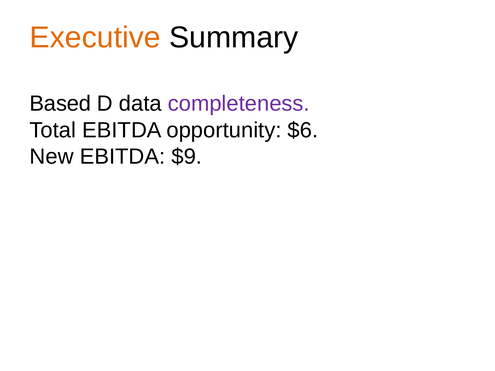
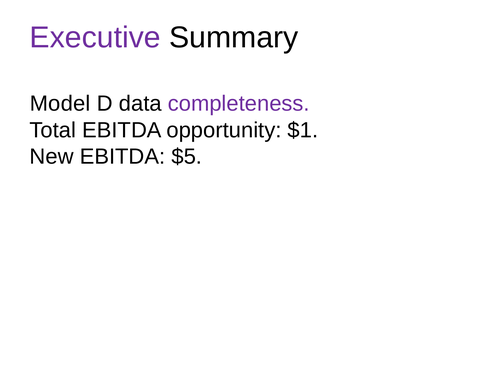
Executive colour: orange -> purple
Based: Based -> Model
$6: $6 -> $1
$9: $9 -> $5
